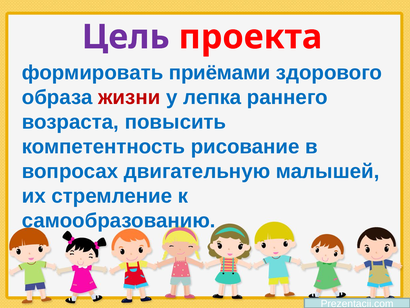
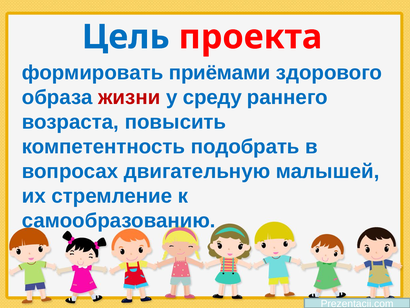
Цель colour: purple -> blue
лепка: лепка -> среду
рисование: рисование -> подобрать
